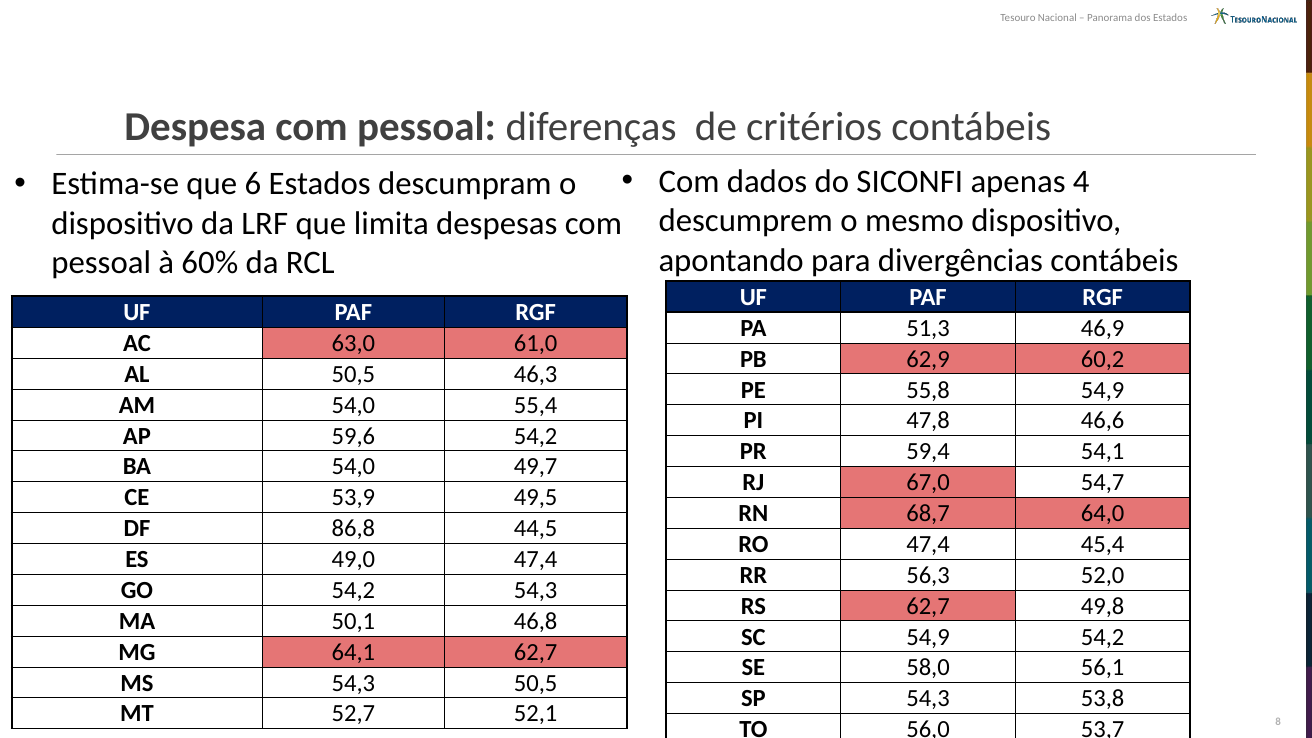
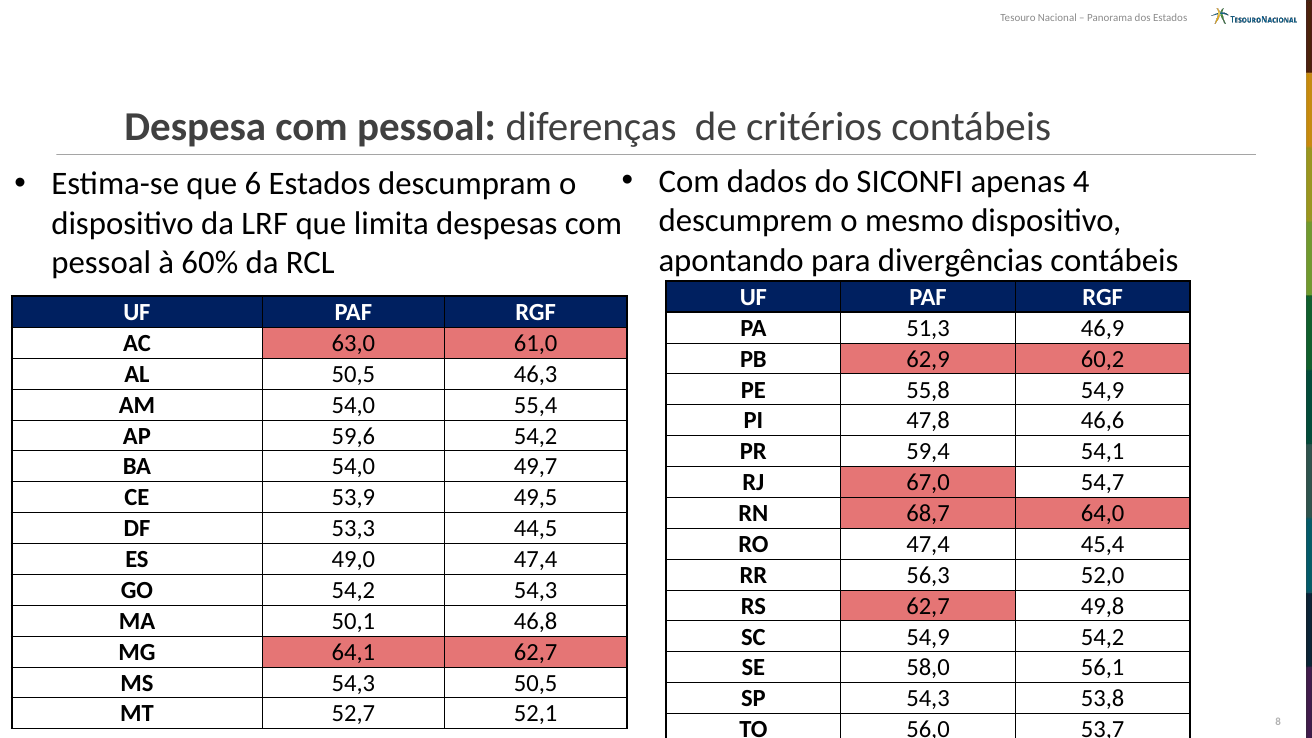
86,8: 86,8 -> 53,3
